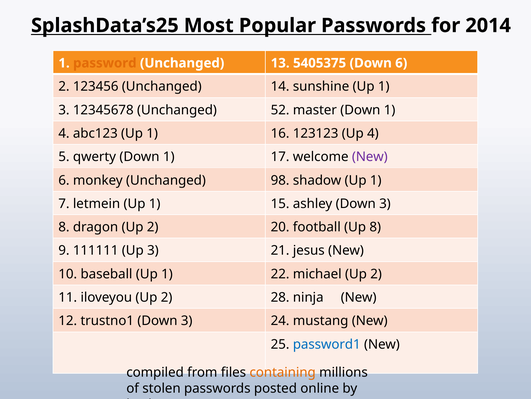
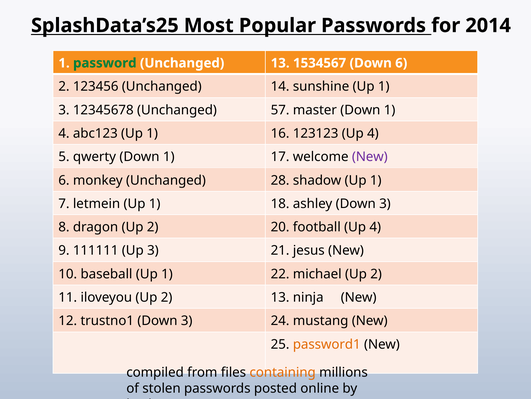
password colour: orange -> green
5405375: 5405375 -> 1534567
52: 52 -> 57
98: 98 -> 28
15: 15 -> 18
football Up 8: 8 -> 4
2 28: 28 -> 13
password1 colour: blue -> orange
